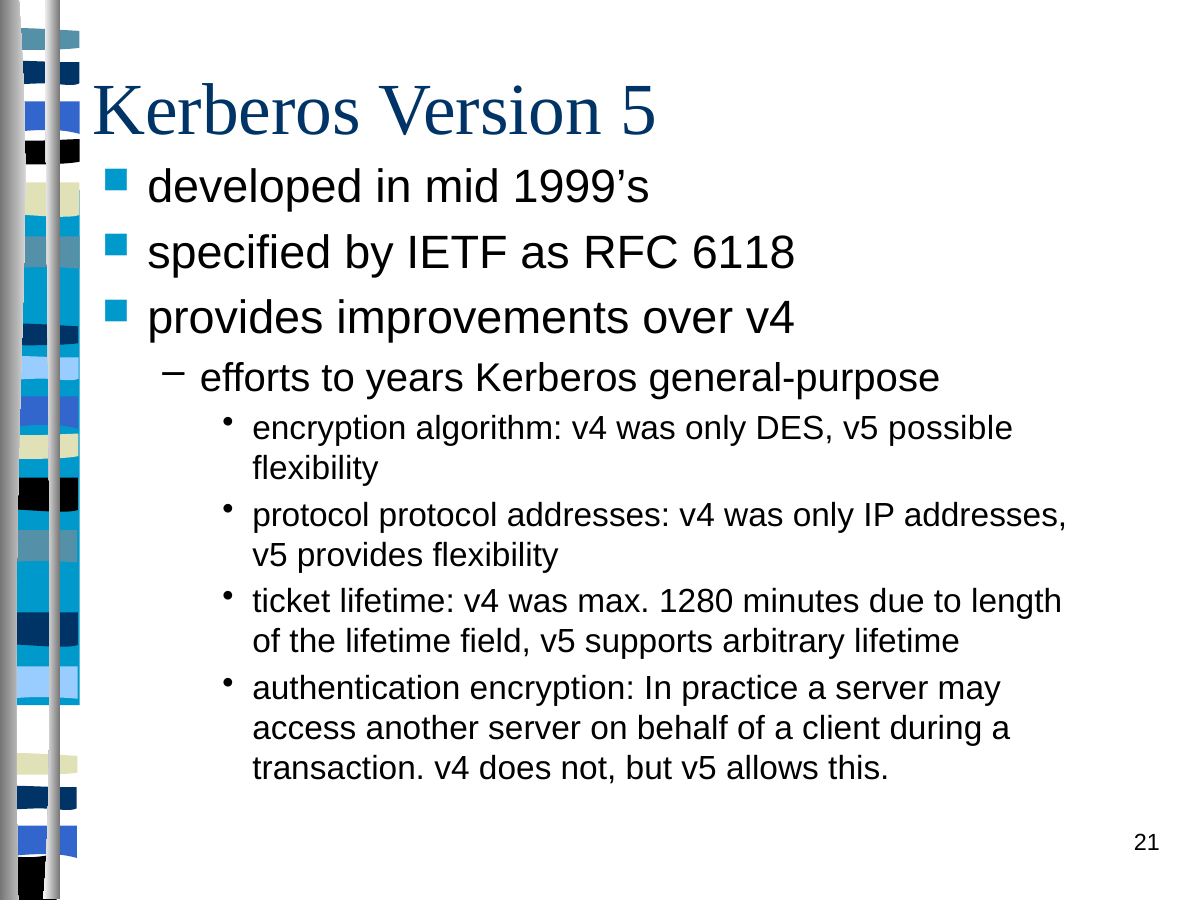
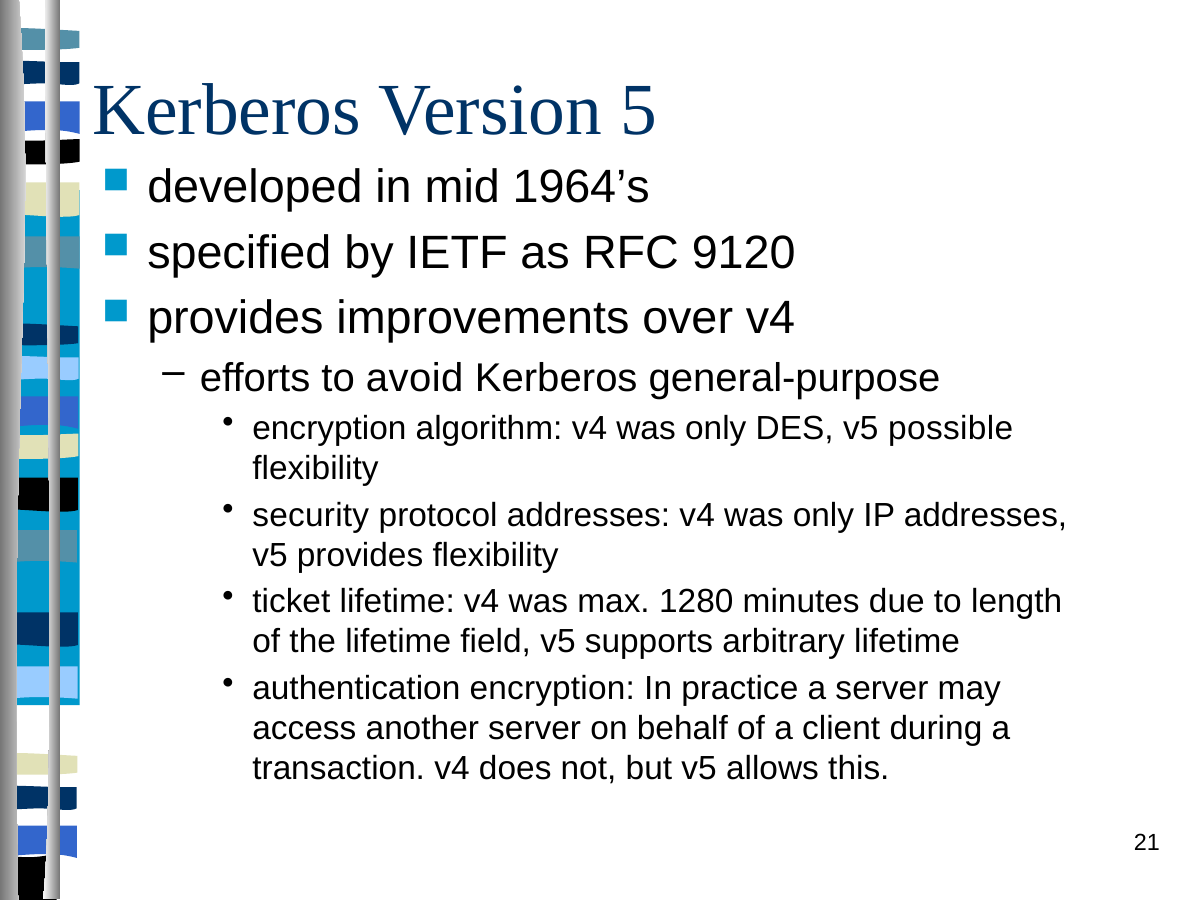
1999’s: 1999’s -> 1964’s
6118: 6118 -> 9120
years: years -> avoid
protocol at (311, 515): protocol -> security
